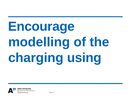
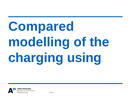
Encourage: Encourage -> Compared
